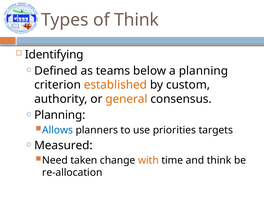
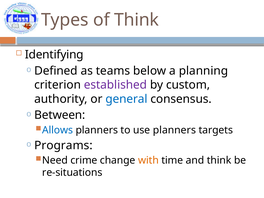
established colour: orange -> purple
general colour: orange -> blue
Planning at (60, 115): Planning -> Between
use priorities: priorities -> planners
Measured: Measured -> Programs
taken: taken -> crime
re-allocation: re-allocation -> re-situations
